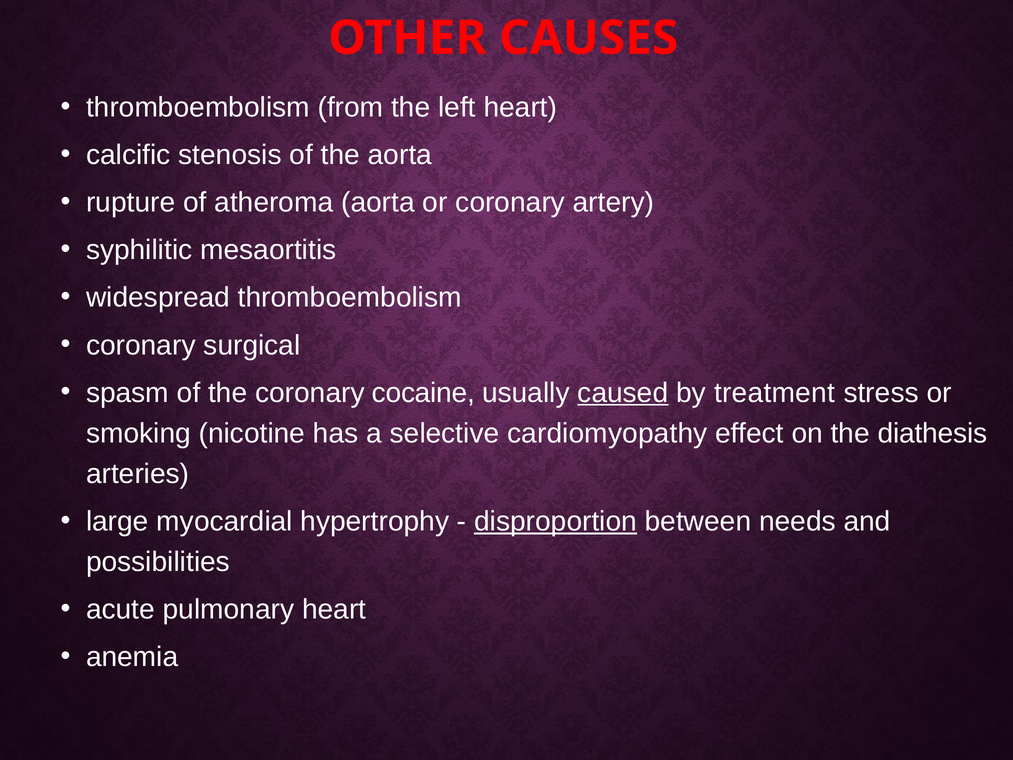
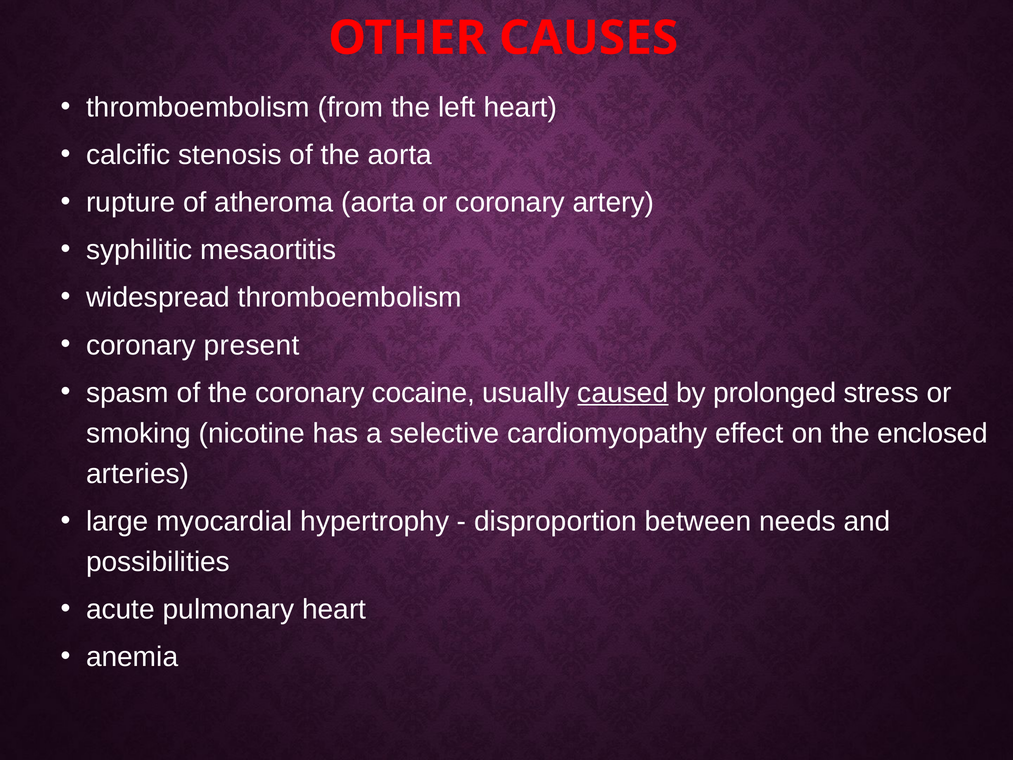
surgical: surgical -> present
treatment: treatment -> prolonged
diathesis: diathesis -> enclosed
disproportion underline: present -> none
